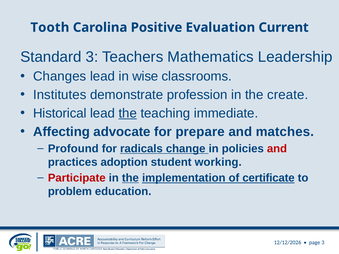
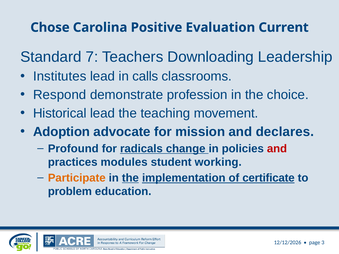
Tooth: Tooth -> Chose
Standard 3: 3 -> 7
Mathematics: Mathematics -> Downloading
Changes: Changes -> Institutes
wise: wise -> calls
Institutes: Institutes -> Respond
create: create -> choice
the at (128, 113) underline: present -> none
immediate: immediate -> movement
Affecting: Affecting -> Adoption
prepare: prepare -> mission
matches: matches -> declares
adoption: adoption -> modules
Participate colour: red -> orange
